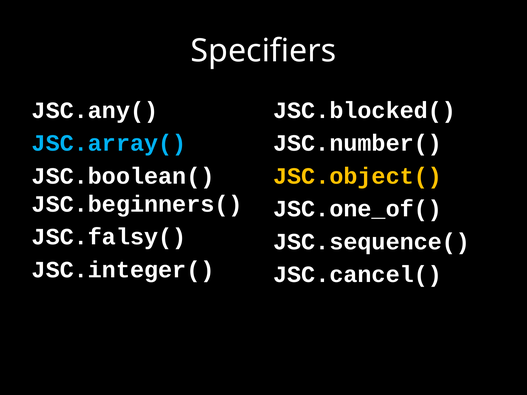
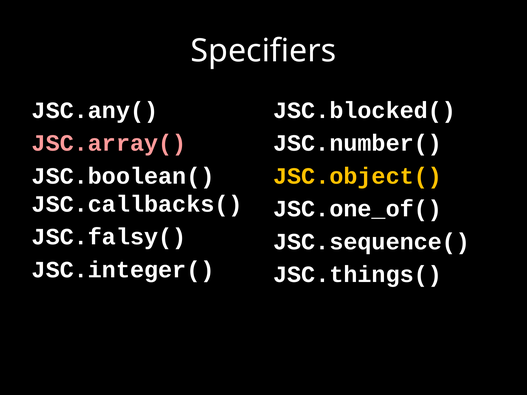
JSC.array( colour: light blue -> pink
JSC.beginners(: JSC.beginners( -> JSC.callbacks(
JSC.cancel(: JSC.cancel( -> JSC.things(
